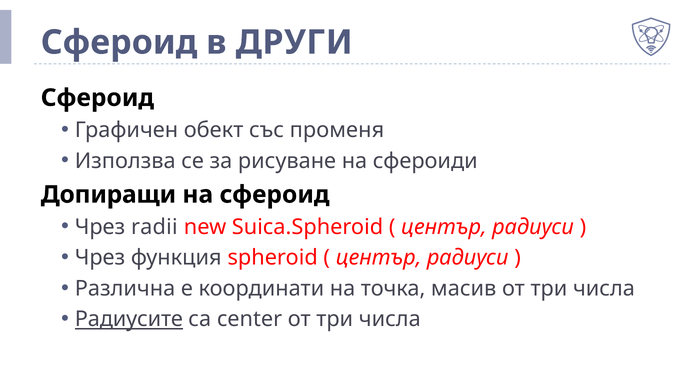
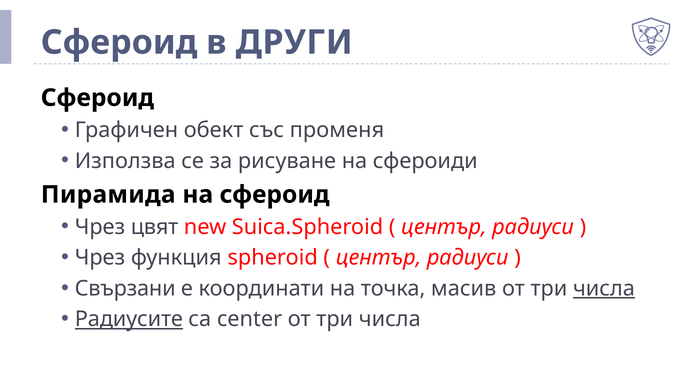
Допиращи: Допиращи -> Пирамида
radii: radii -> цвят
Различна: Различна -> Свързани
числа at (604, 289) underline: none -> present
